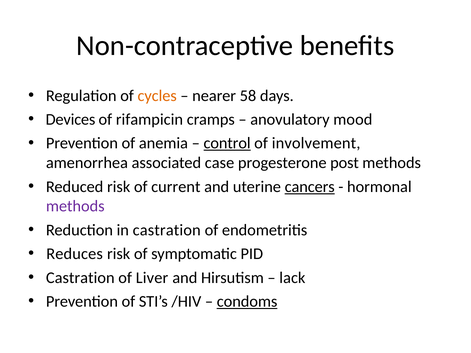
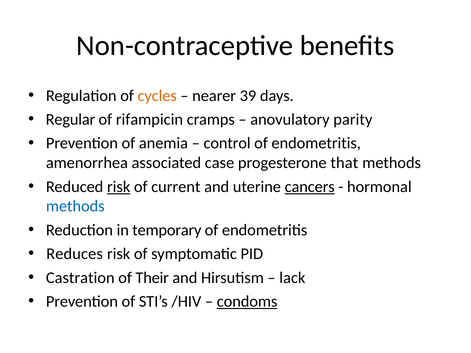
58: 58 -> 39
Devices: Devices -> Regular
mood: mood -> parity
control underline: present -> none
involvement at (316, 143): involvement -> endometritis
post: post -> that
risk at (119, 187) underline: none -> present
methods at (75, 206) colour: purple -> blue
in castration: castration -> temporary
Liver: Liver -> Their
